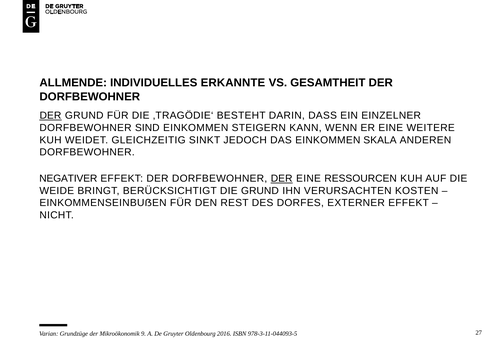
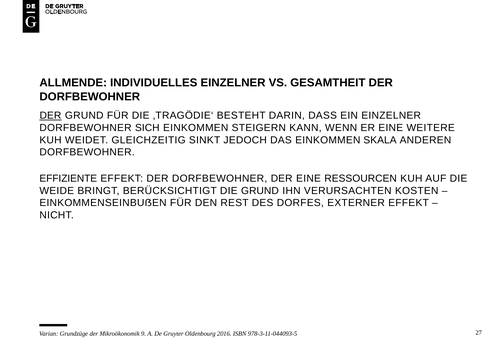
INDIVIDUELLES ERKANNTE: ERKANNTE -> EINZELNER
SIND: SIND -> SICH
NEGATIVER: NEGATIVER -> EFFIZIENTE
DER at (282, 179) underline: present -> none
